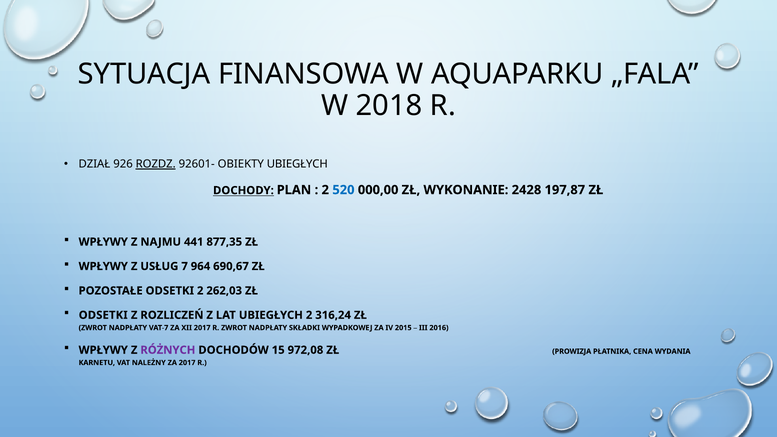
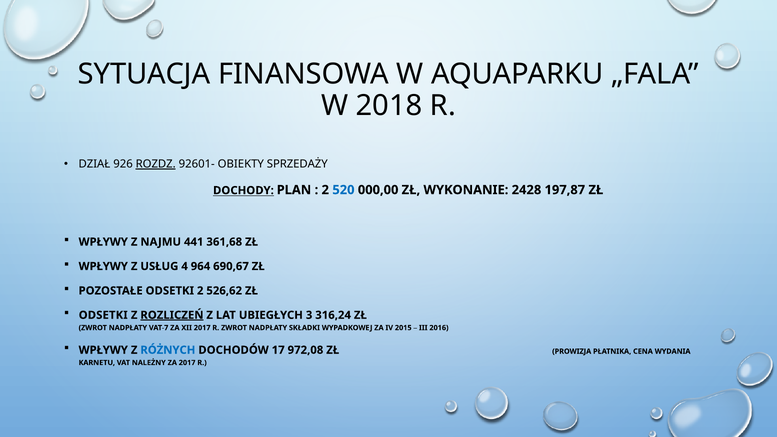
OBIEKTY UBIEGŁYCH: UBIEGŁYCH -> SPRZEDAŻY
877,35: 877,35 -> 361,68
7: 7 -> 4
262,03: 262,03 -> 526,62
ROZLICZEŃ underline: none -> present
UBIEGŁYCH 2: 2 -> 3
RÓŻNYCH colour: purple -> blue
15: 15 -> 17
